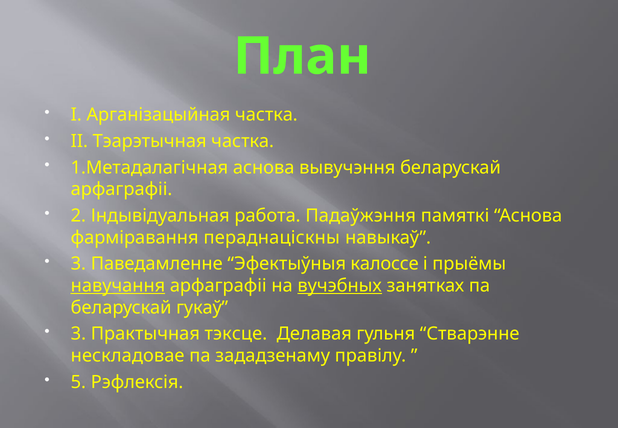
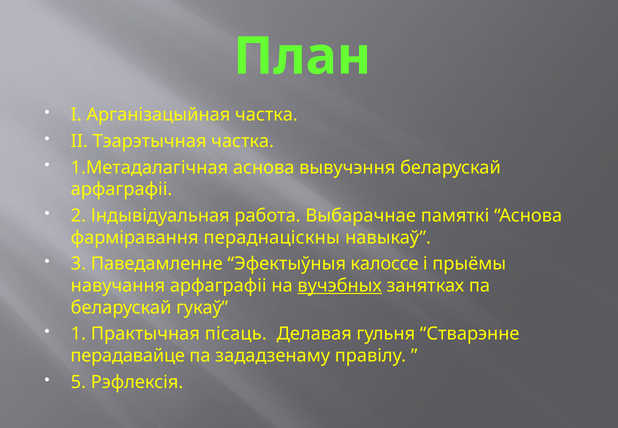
Падаўжэння: Падаўжэння -> Выбарачнае
навучання underline: present -> none
3 at (78, 334): 3 -> 1
тэксце: тэксце -> пісаць
нескладовае: нескладовае -> перадавайце
